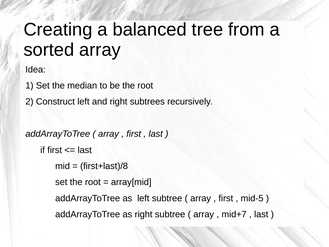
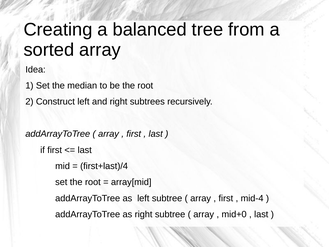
first+last)/8: first+last)/8 -> first+last)/4
mid-5: mid-5 -> mid-4
mid+7: mid+7 -> mid+0
